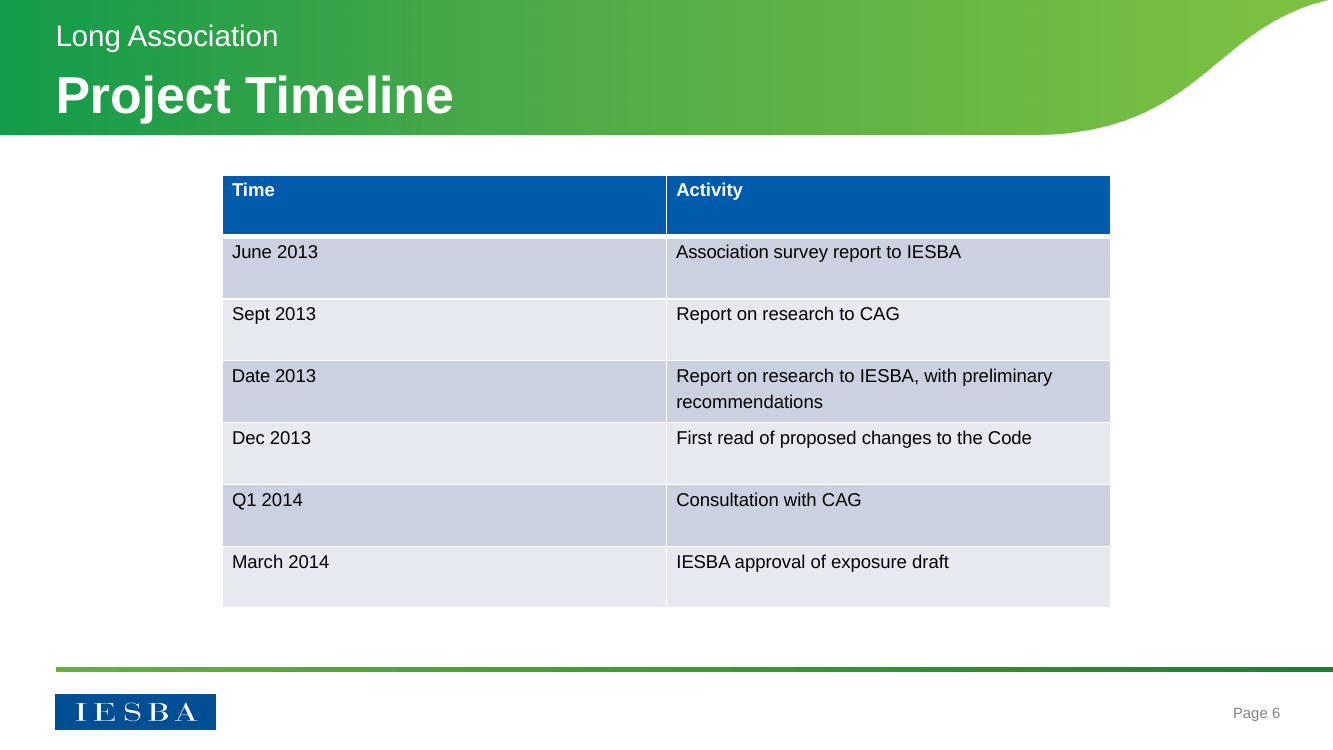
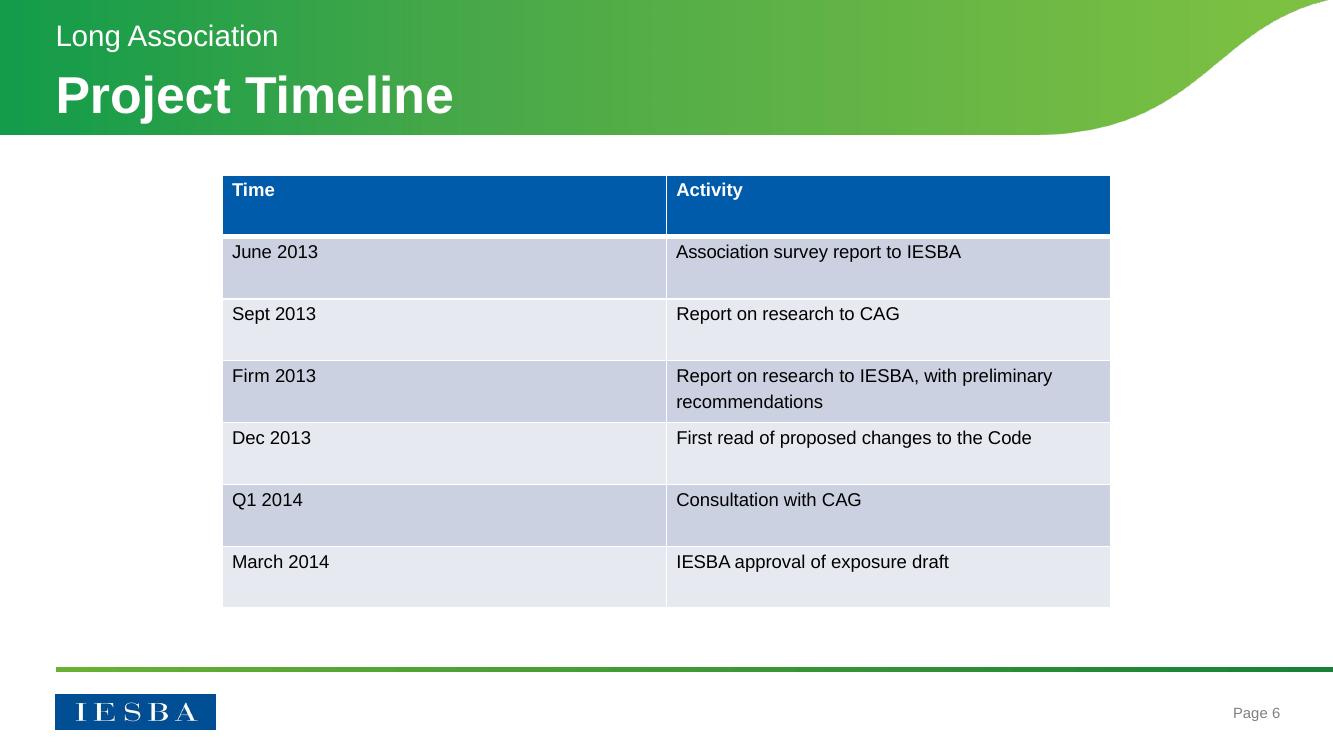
Date: Date -> Firm
